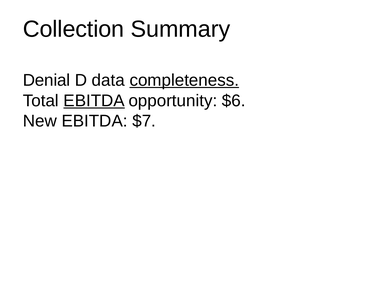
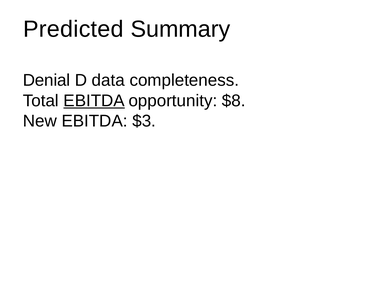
Collection: Collection -> Predicted
completeness underline: present -> none
$6: $6 -> $8
$7: $7 -> $3
